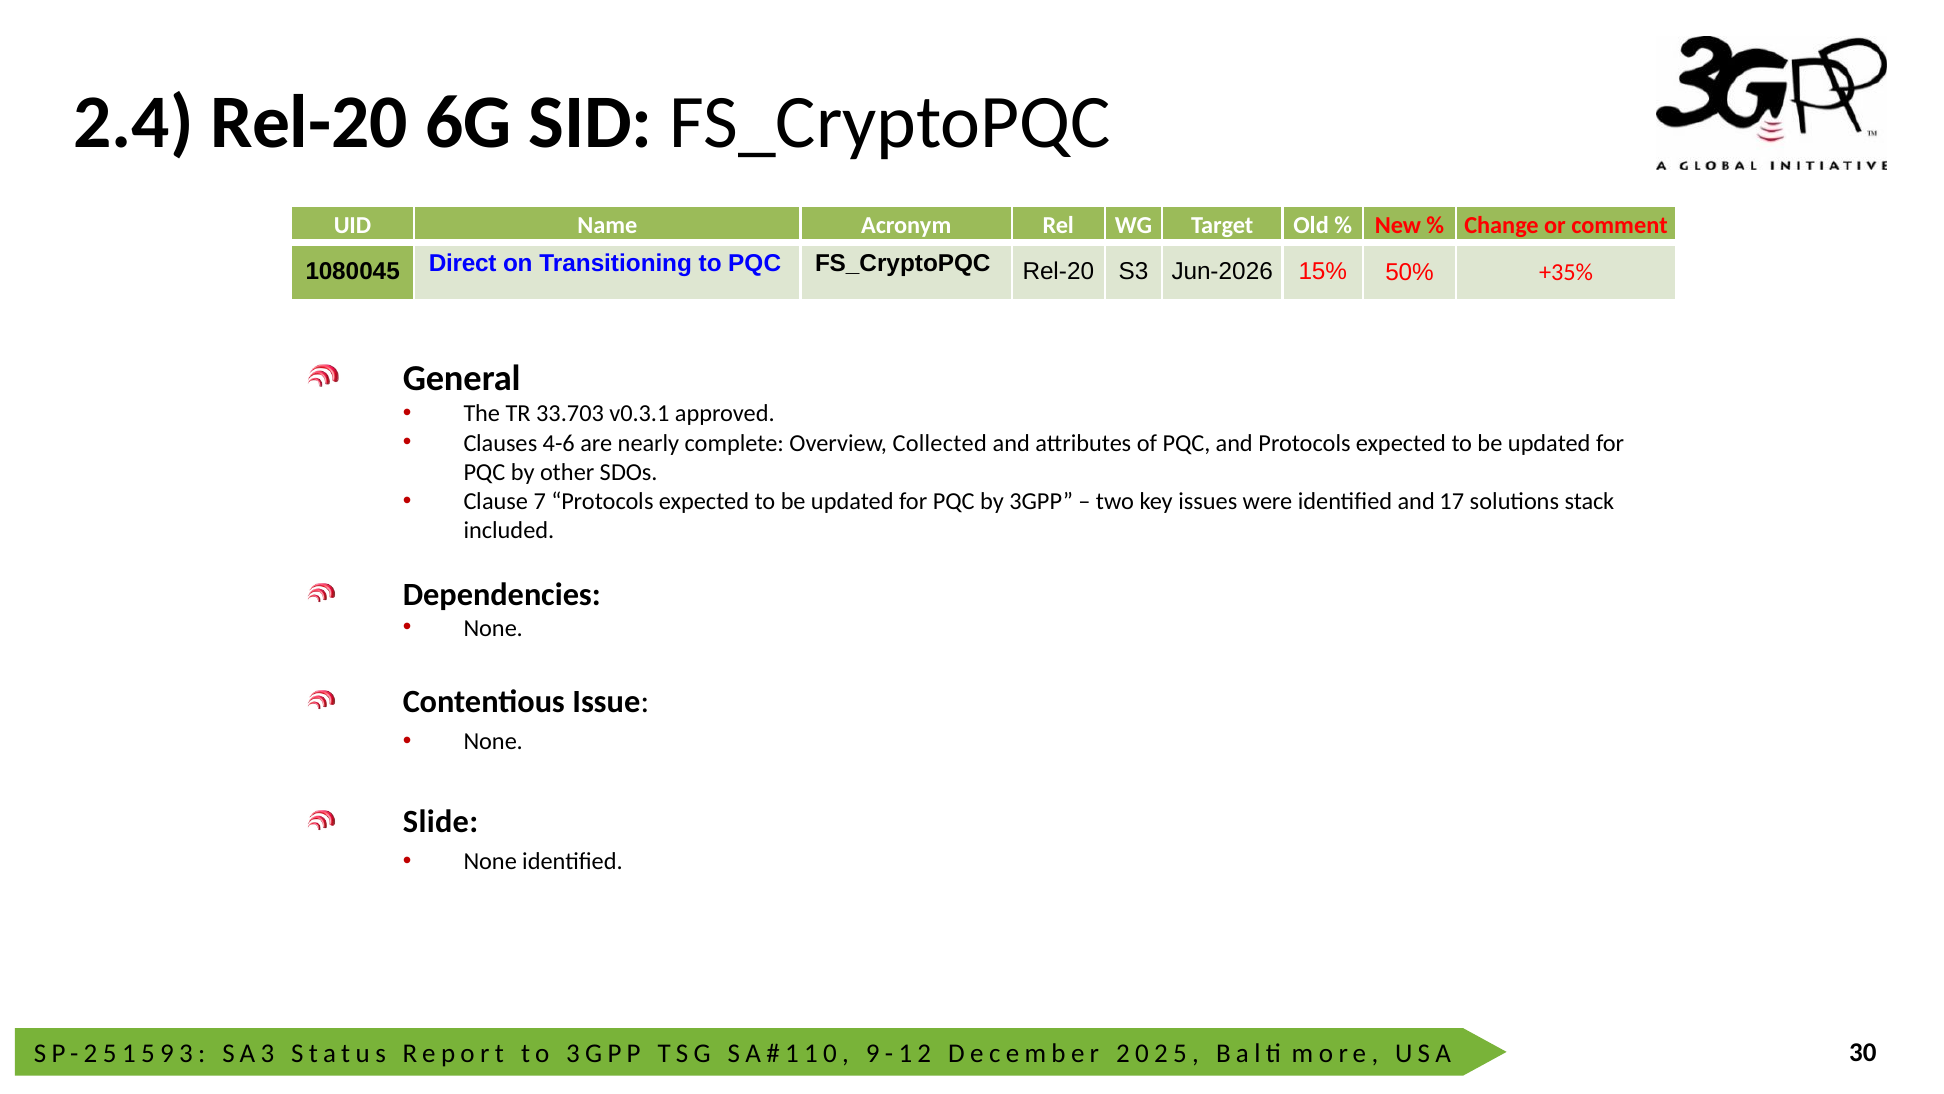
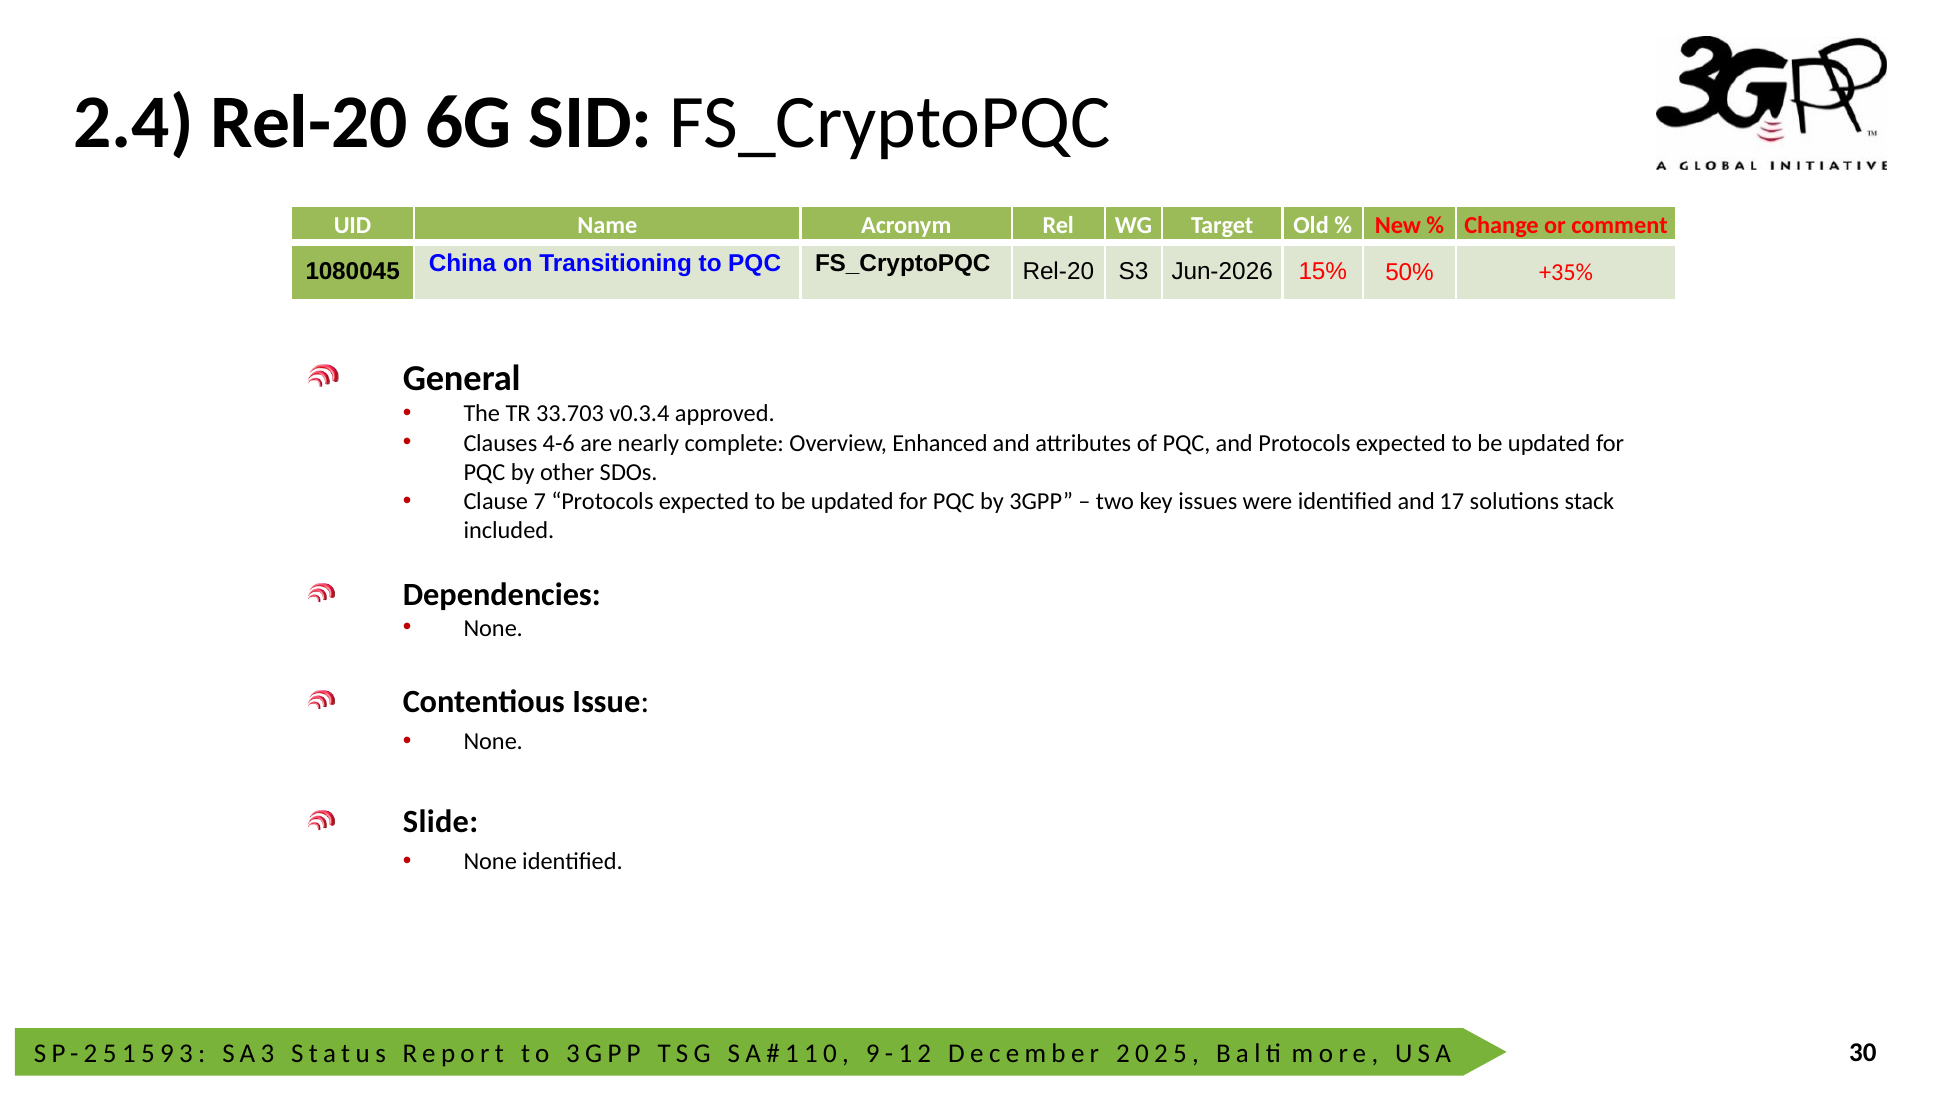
Direct: Direct -> China
v0.3.1: v0.3.1 -> v0.3.4
Collected: Collected -> Enhanced
